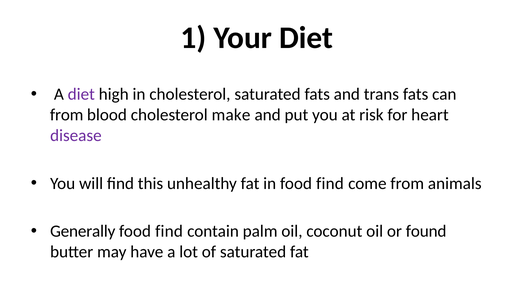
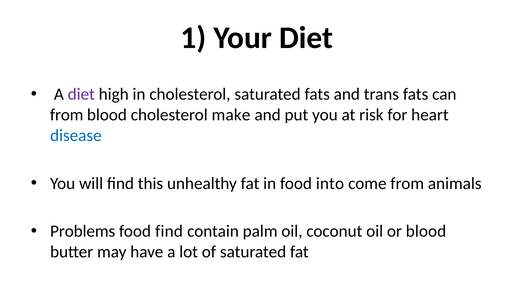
disease colour: purple -> blue
in food find: find -> into
Generally: Generally -> Problems
or found: found -> blood
